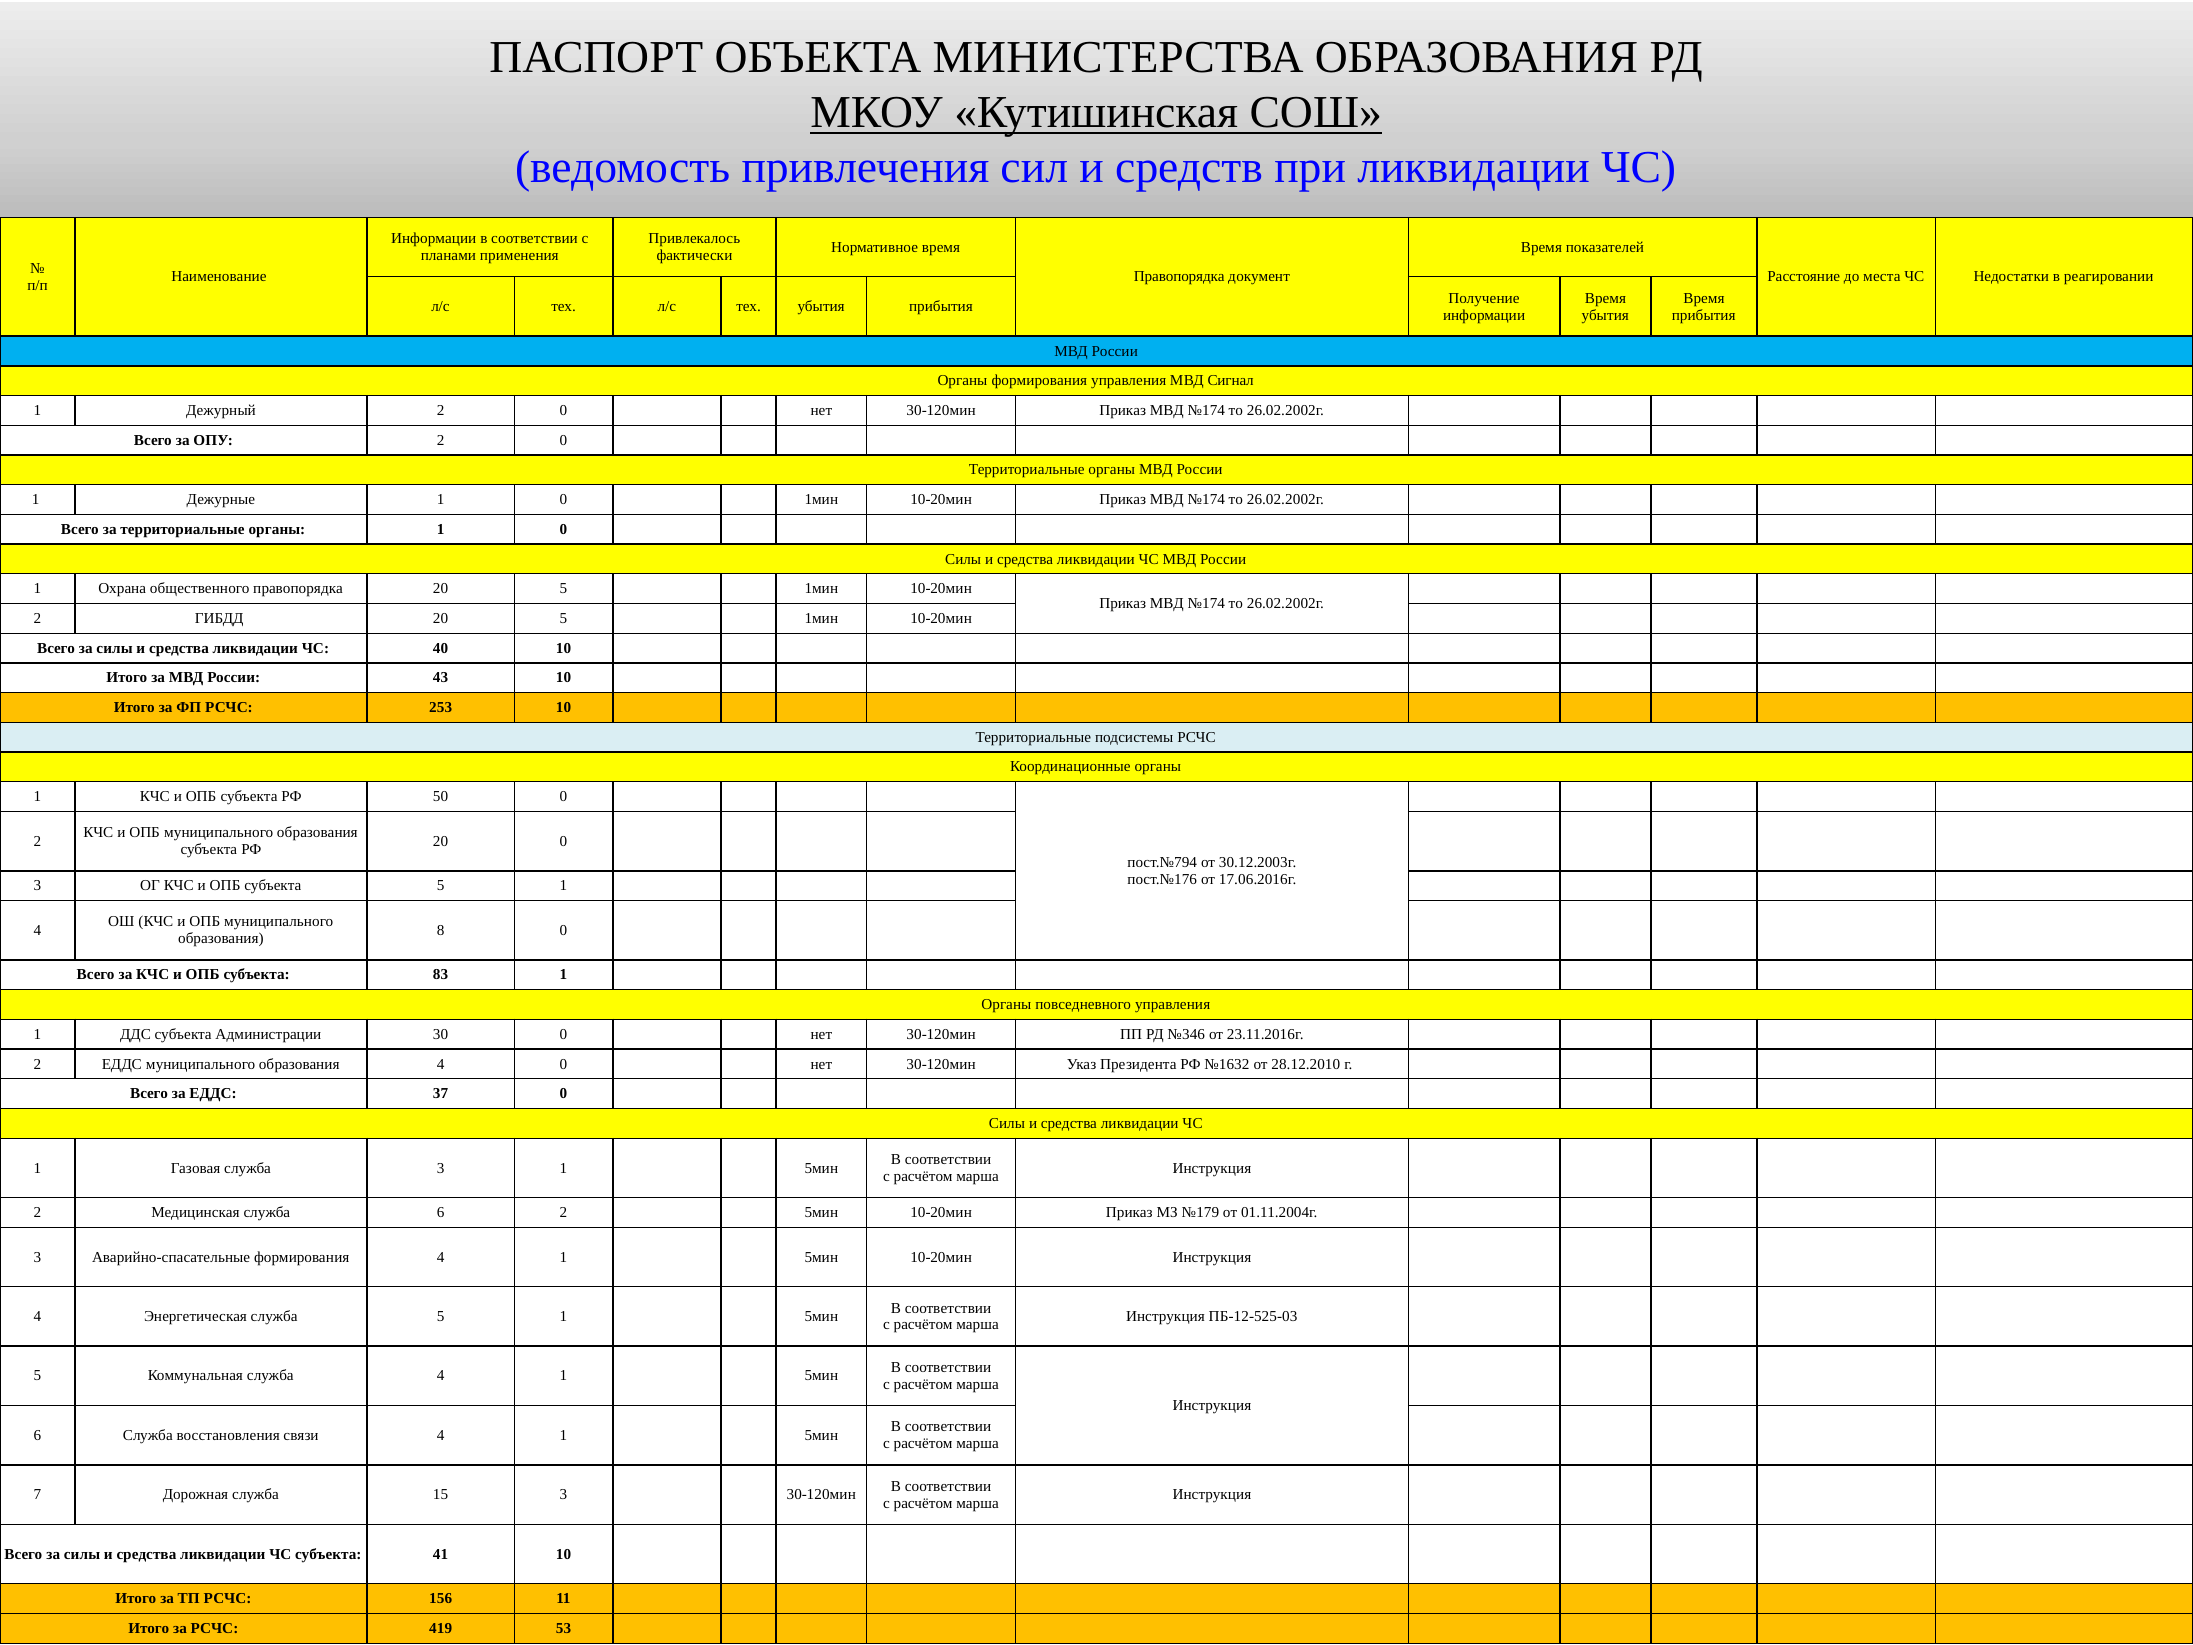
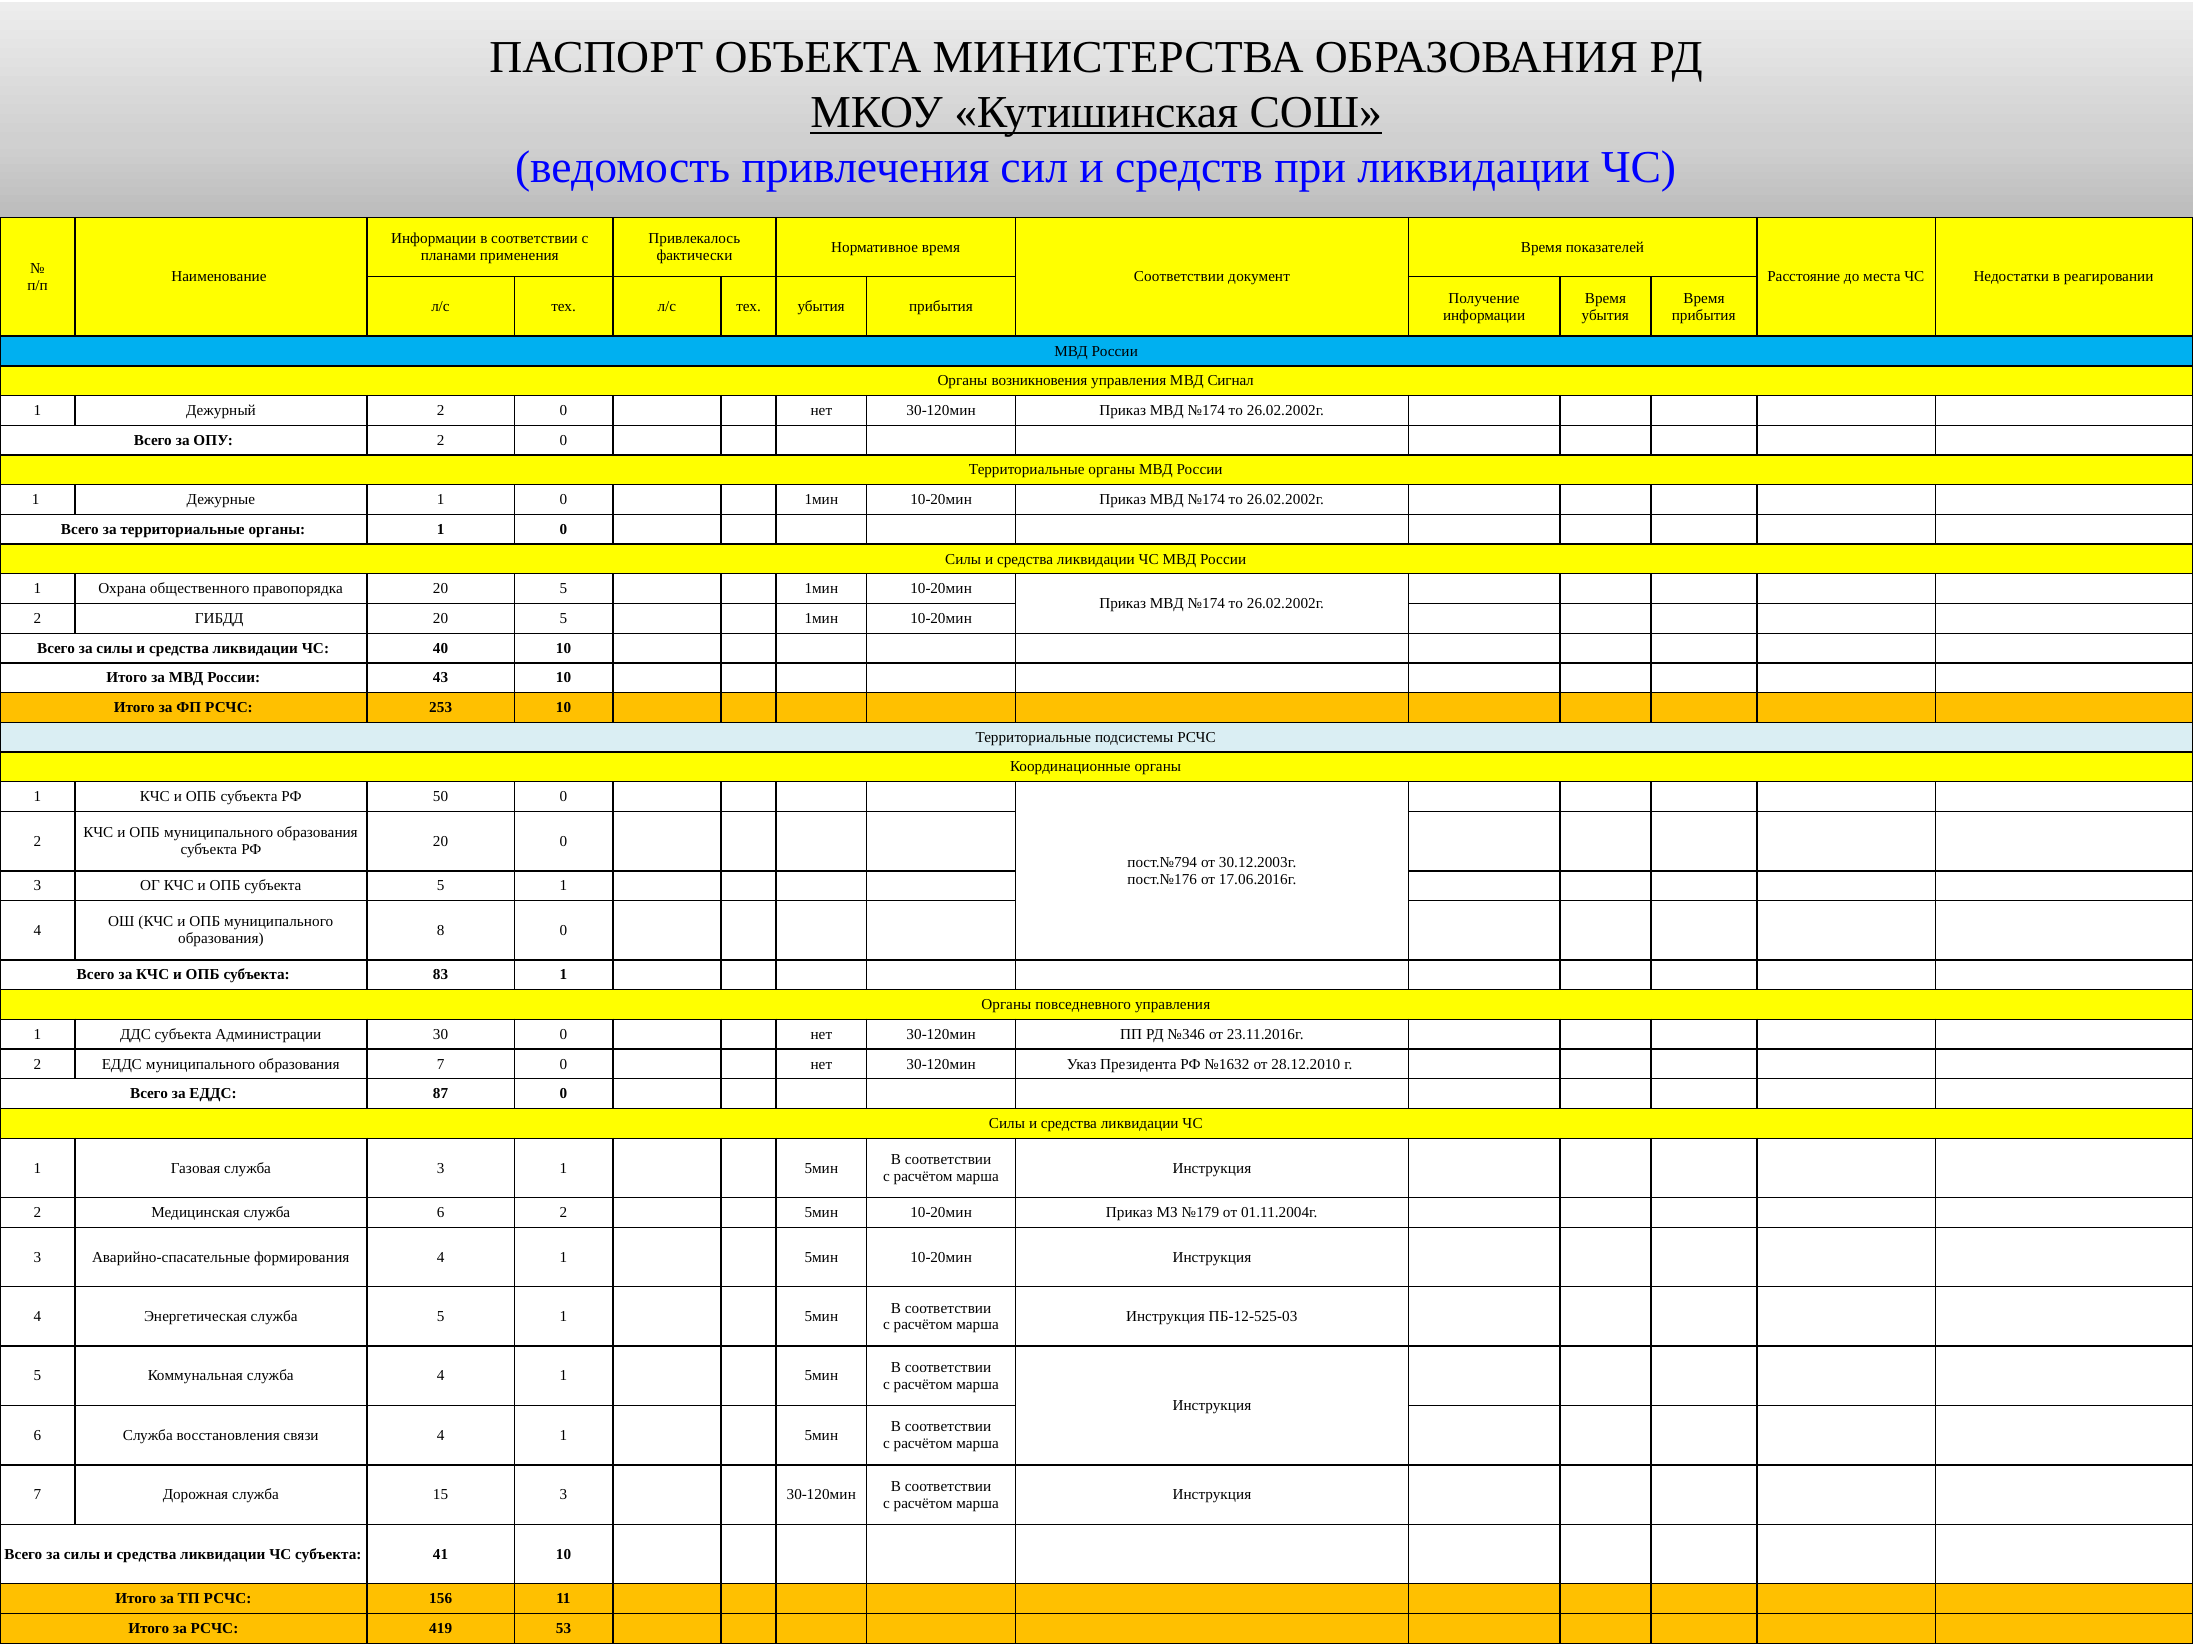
Правопорядка at (1179, 277): Правопорядка -> Соответствии
Органы формирования: формирования -> возникновения
образования 4: 4 -> 7
37: 37 -> 87
